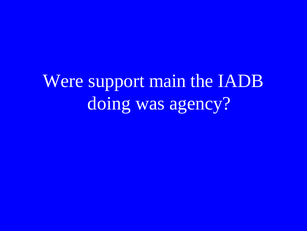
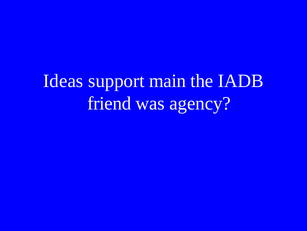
Were: Were -> Ideas
doing: doing -> friend
